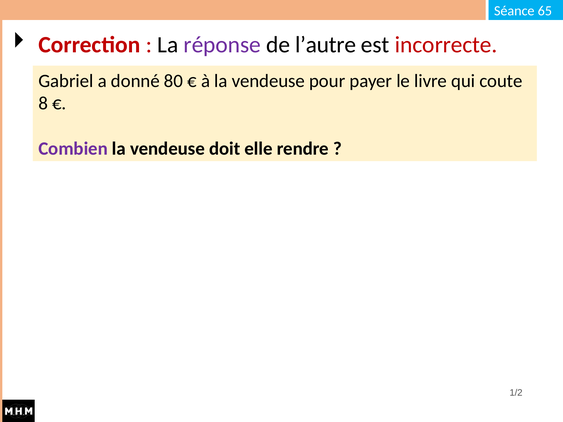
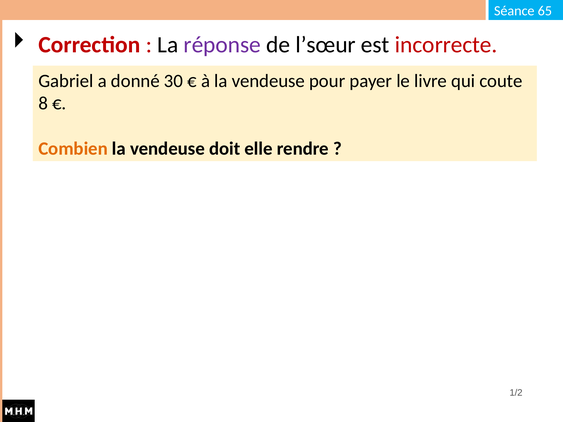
l’autre: l’autre -> l’sœur
80: 80 -> 30
Combien colour: purple -> orange
